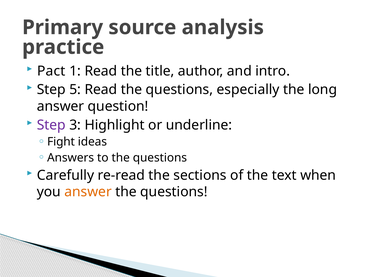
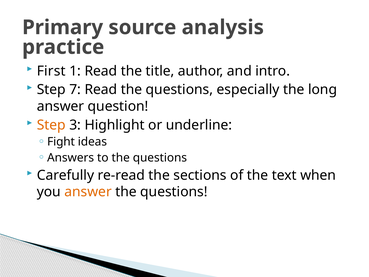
Pact: Pact -> First
5: 5 -> 7
Step at (51, 125) colour: purple -> orange
